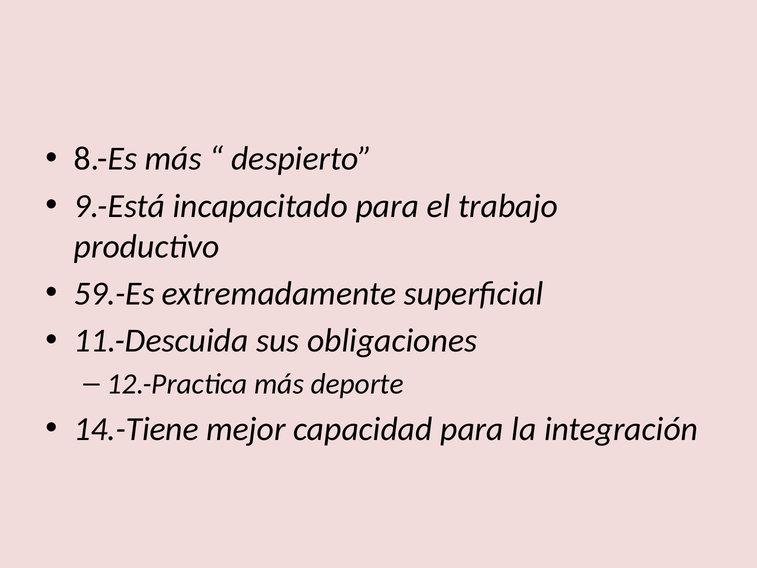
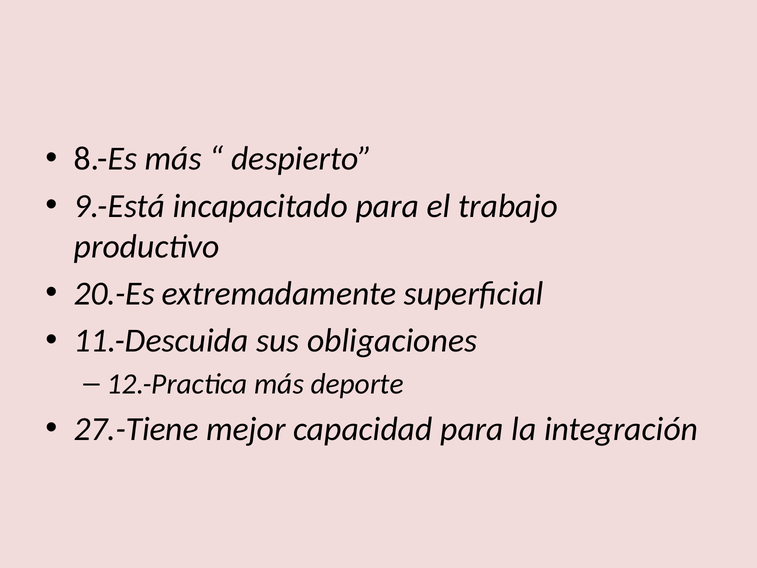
59.-Es: 59.-Es -> 20.-Es
14.-Tiene: 14.-Tiene -> 27.-Tiene
